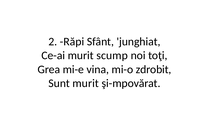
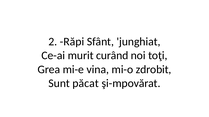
scump: scump -> curând
Sunt murit: murit -> păcat
